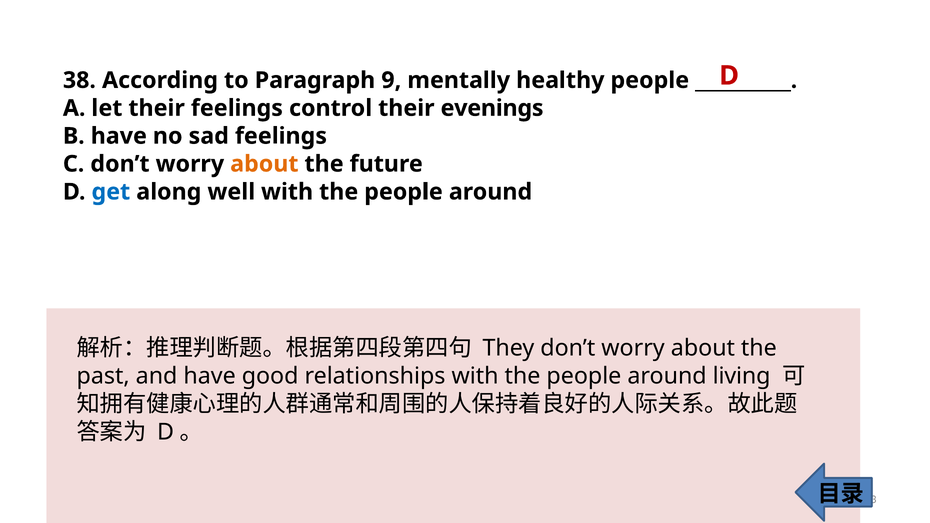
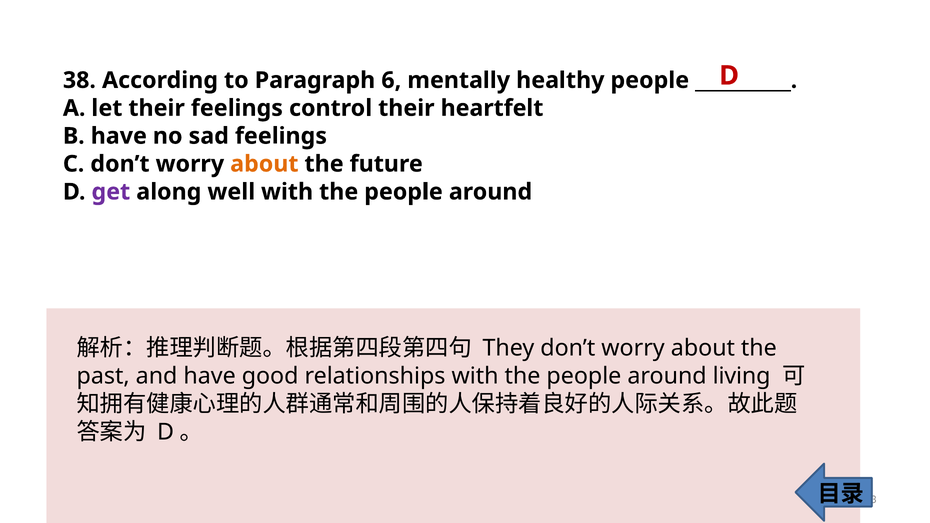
9: 9 -> 6
evenings: evenings -> heartfelt
get colour: blue -> purple
